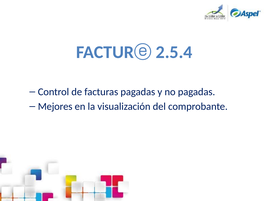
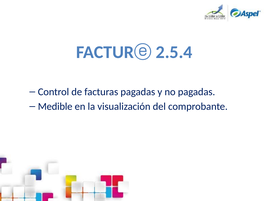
Mejores: Mejores -> Medible
